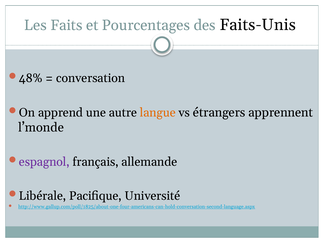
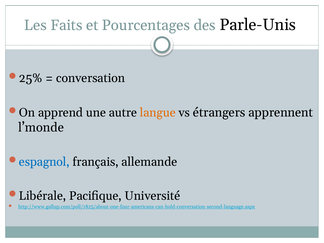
Faits-Unis: Faits-Unis -> Parle-Unis
48%: 48% -> 25%
espagnol colour: purple -> blue
